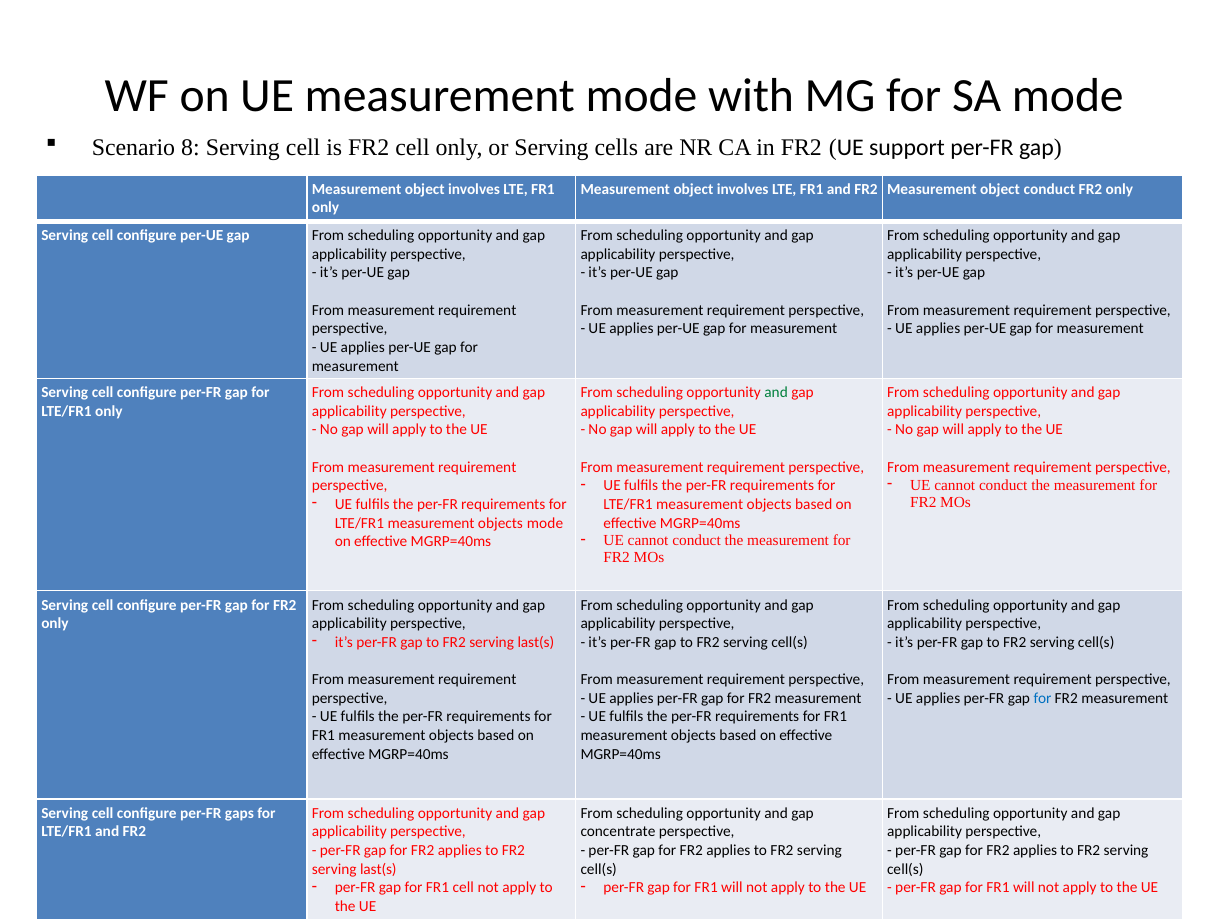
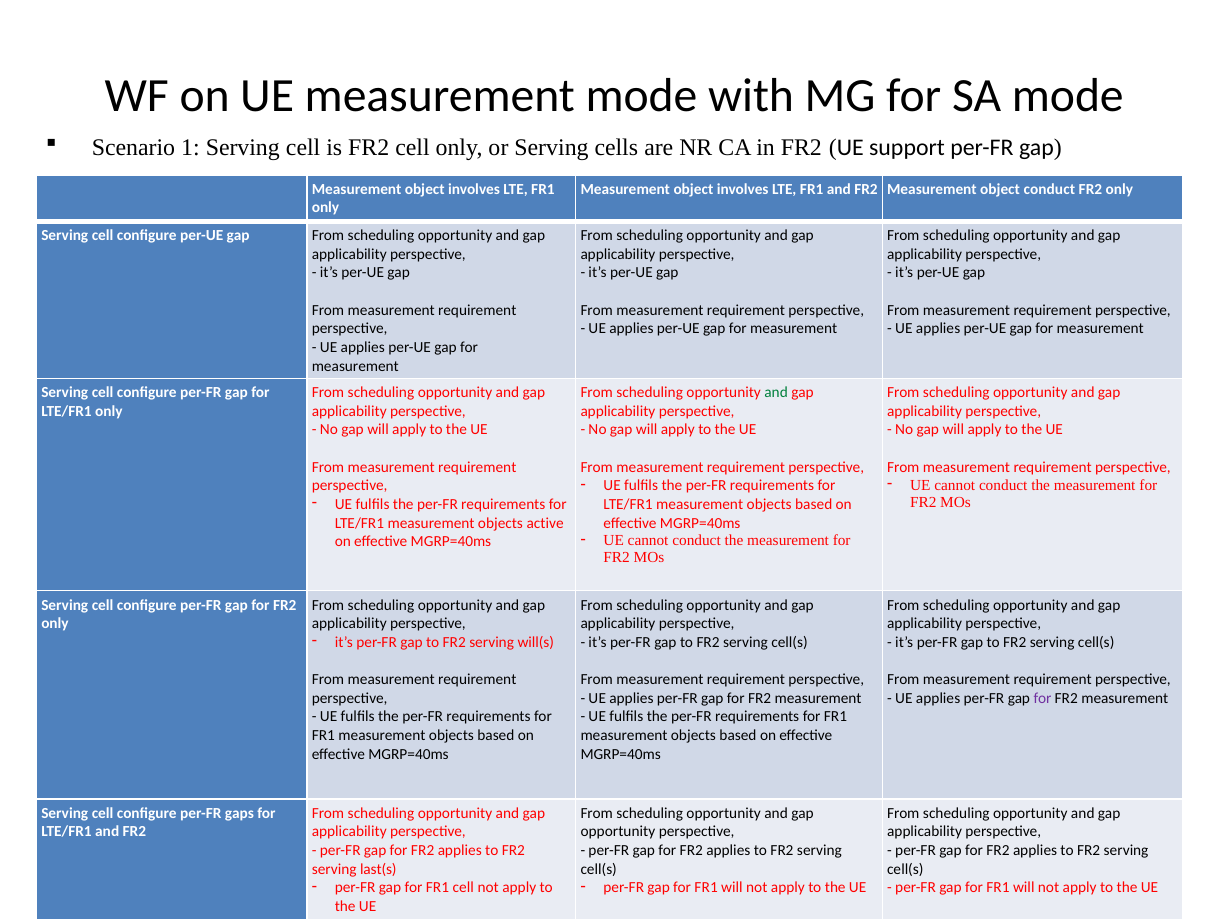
8: 8 -> 1
objects mode: mode -> active
last(s at (536, 643): last(s -> will(s
for at (1043, 698) colour: blue -> purple
concentrate at (618, 832): concentrate -> opportunity
